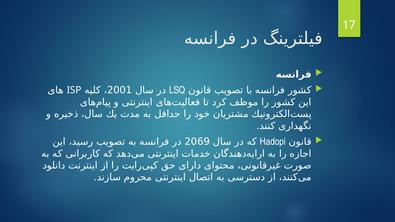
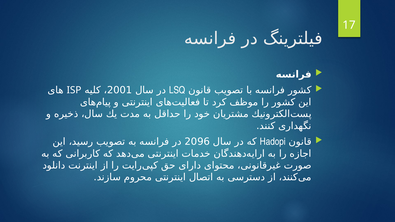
2069: 2069 -> 2096
